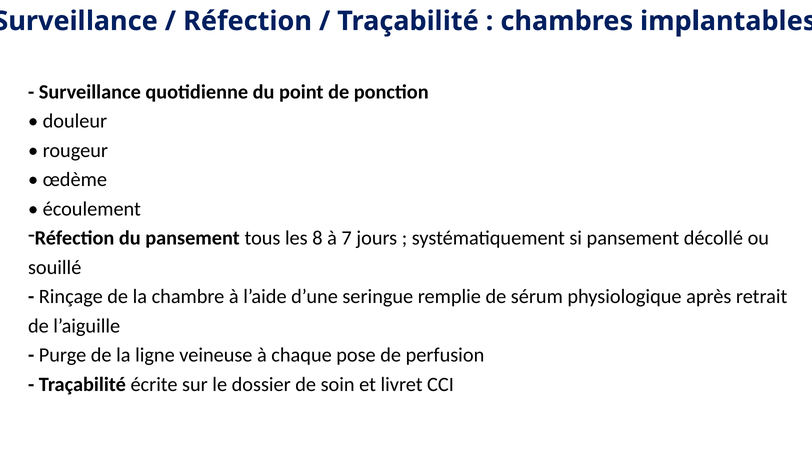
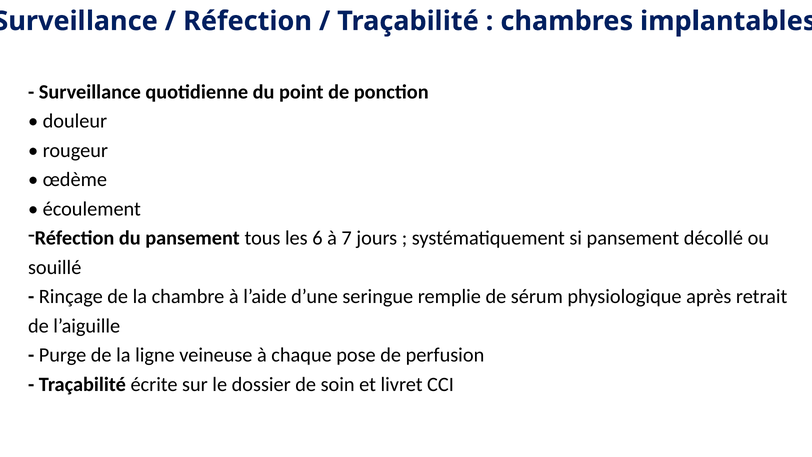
8: 8 -> 6
